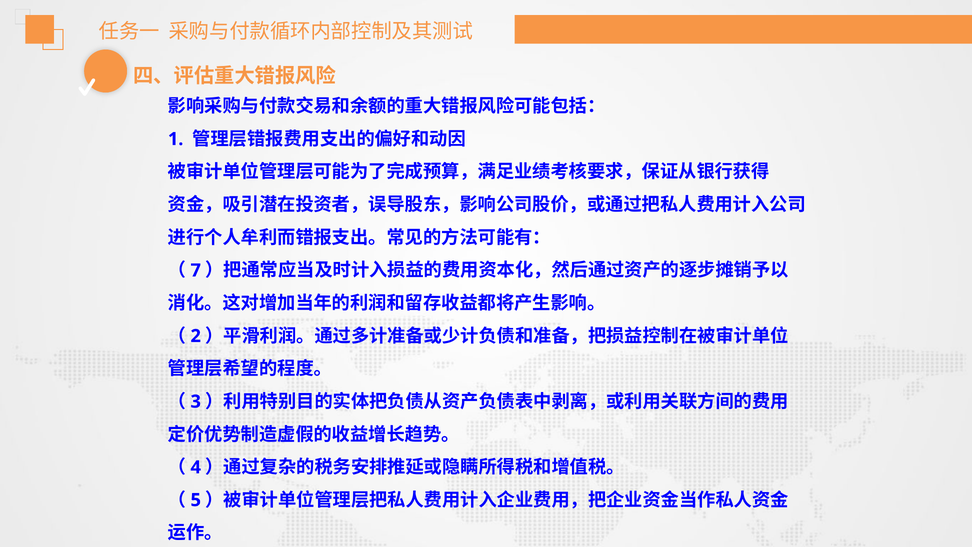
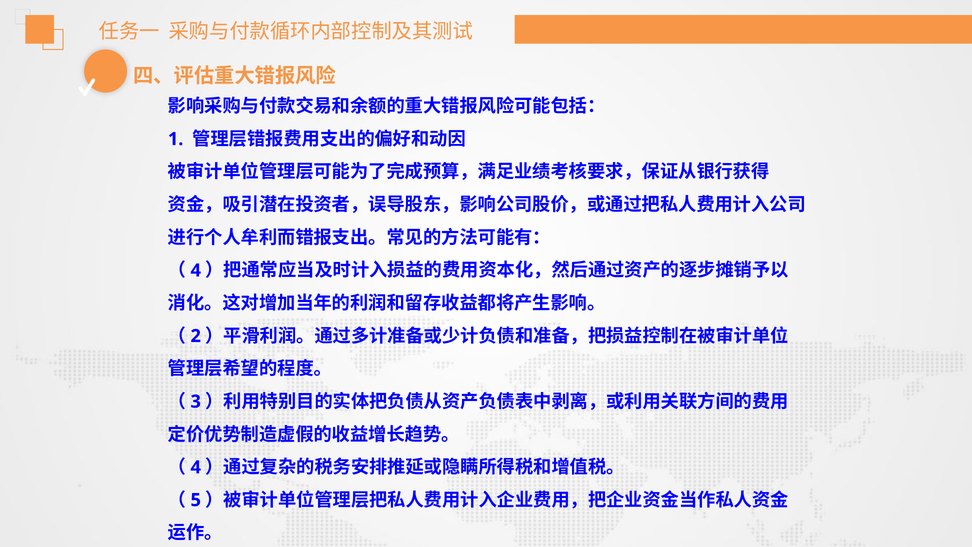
7 at (196, 270): 7 -> 4
